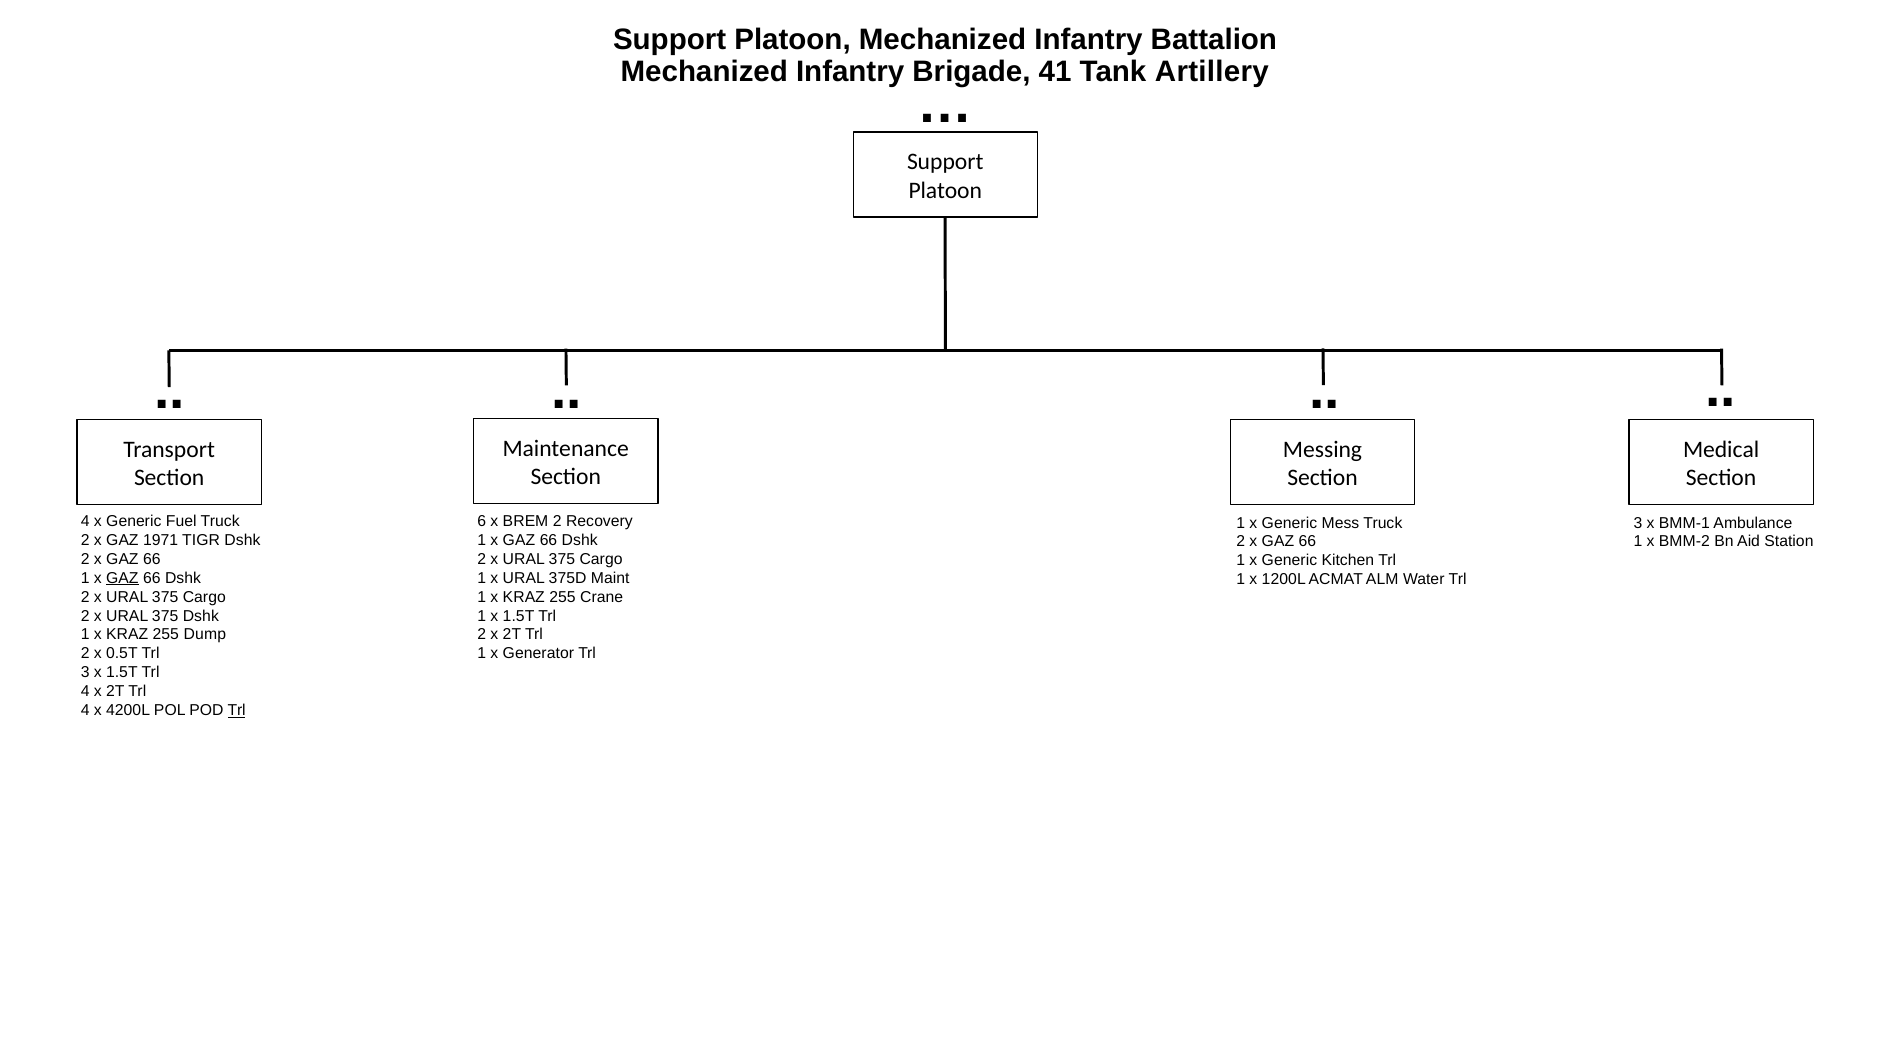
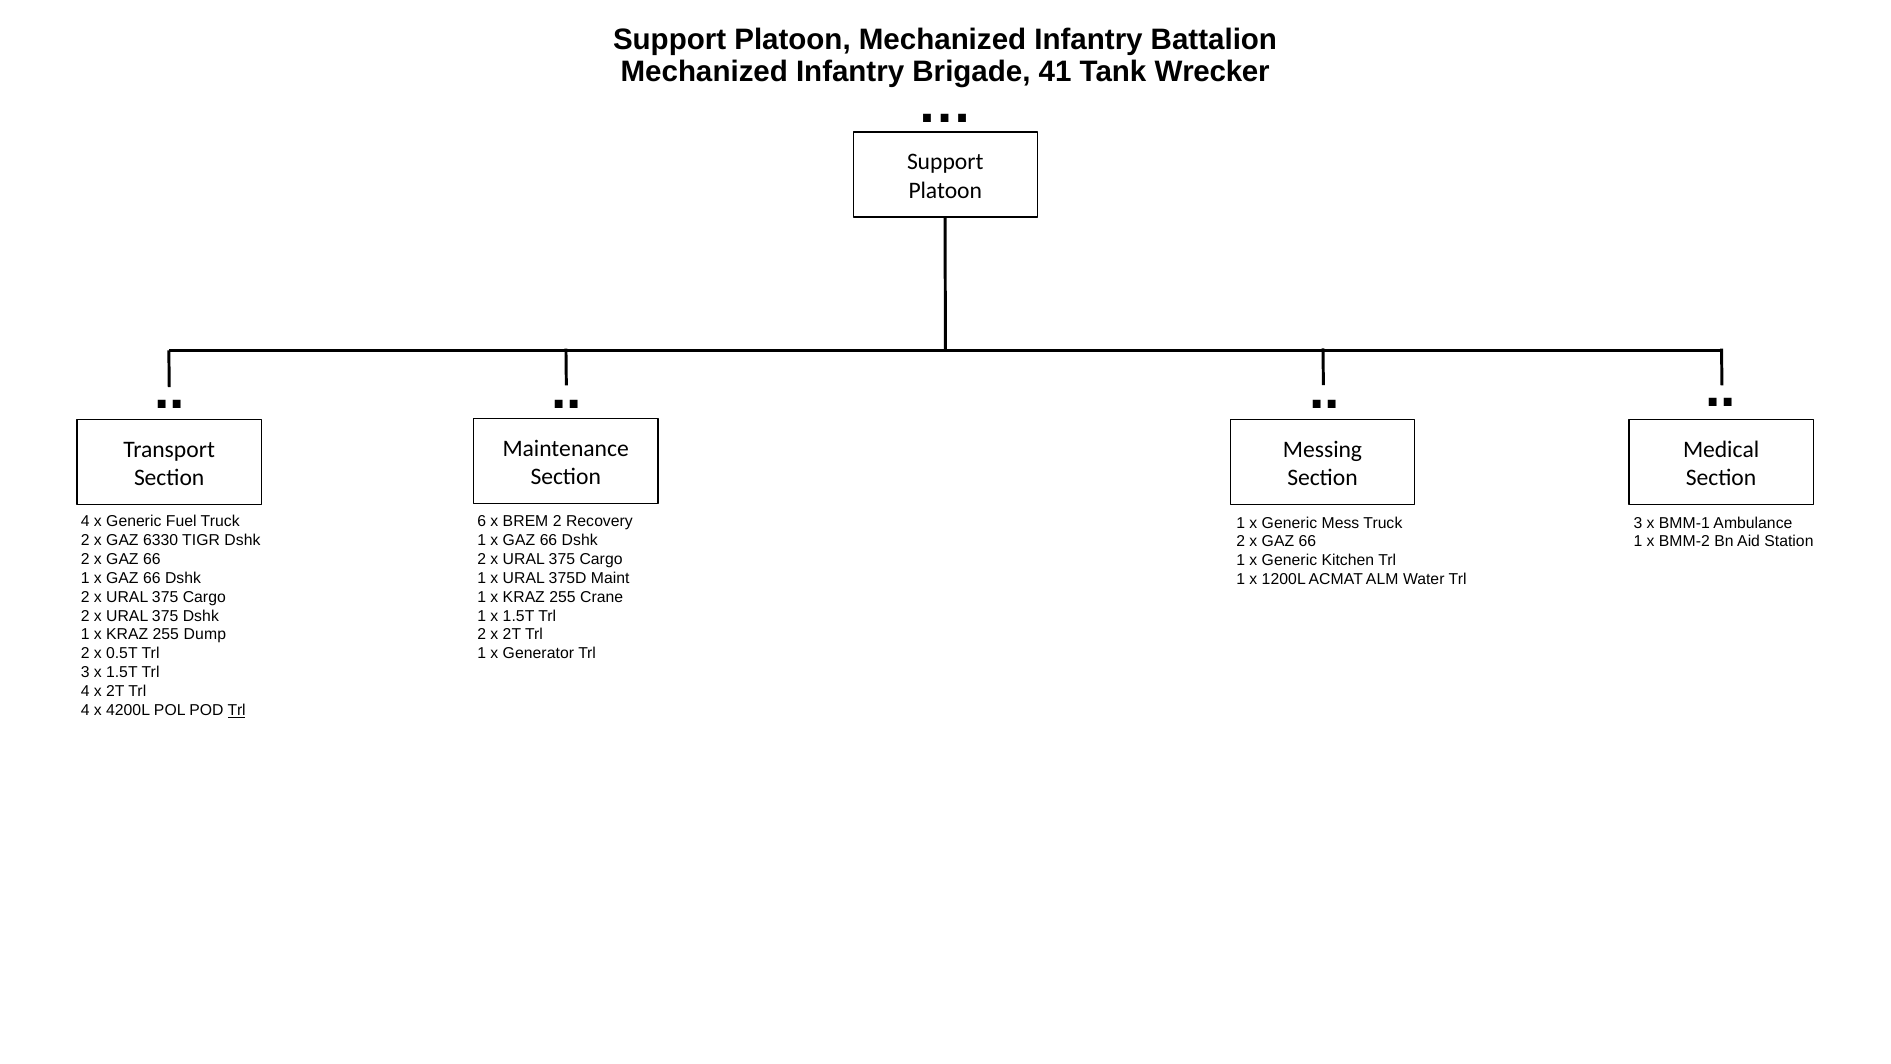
Artillery: Artillery -> Wrecker
1971: 1971 -> 6330
GAZ at (122, 578) underline: present -> none
